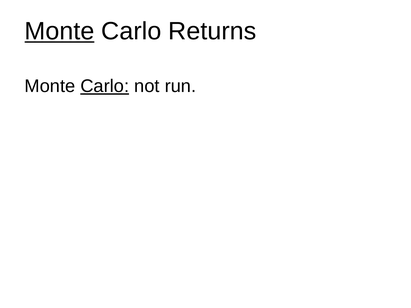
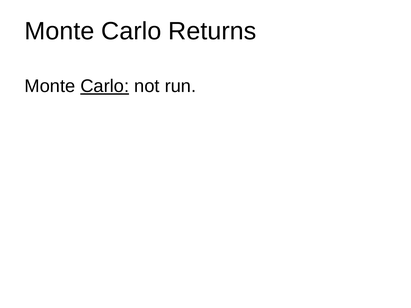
Monte at (59, 31) underline: present -> none
